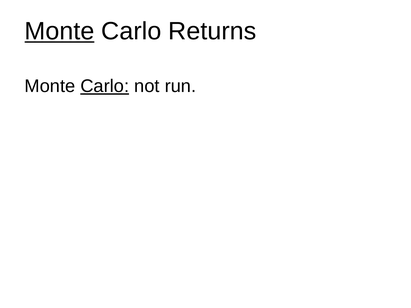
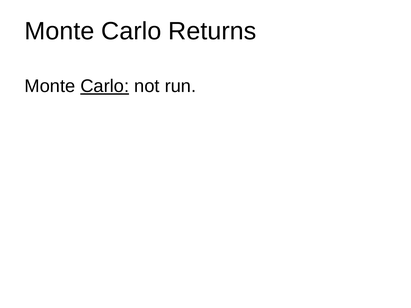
Monte at (59, 31) underline: present -> none
